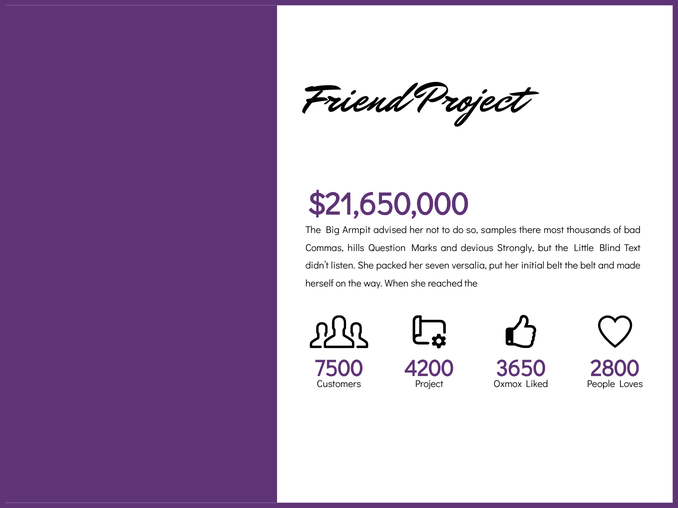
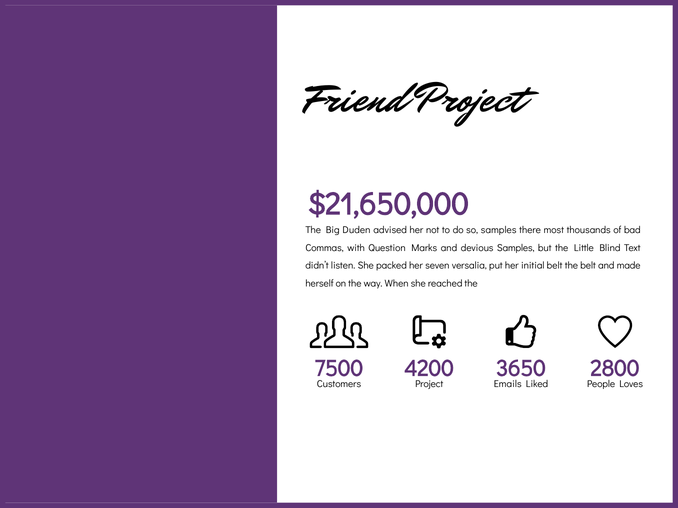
Armpit: Armpit -> Duden
hills: hills -> with
devious Strongly: Strongly -> Samples
Oxmox: Oxmox -> Emails
